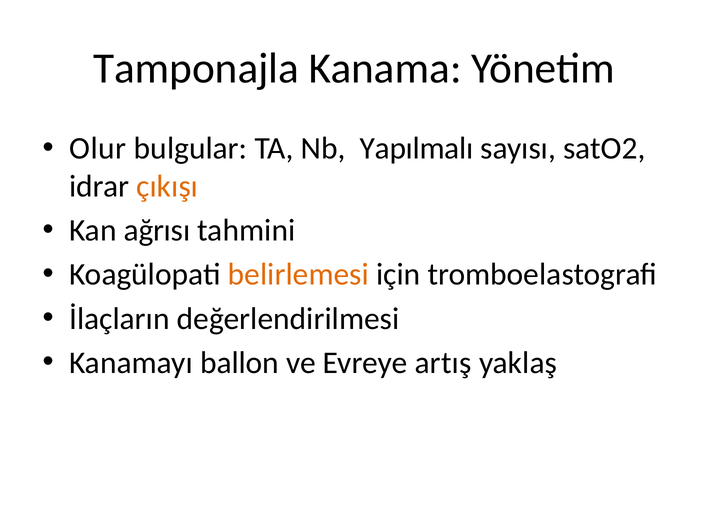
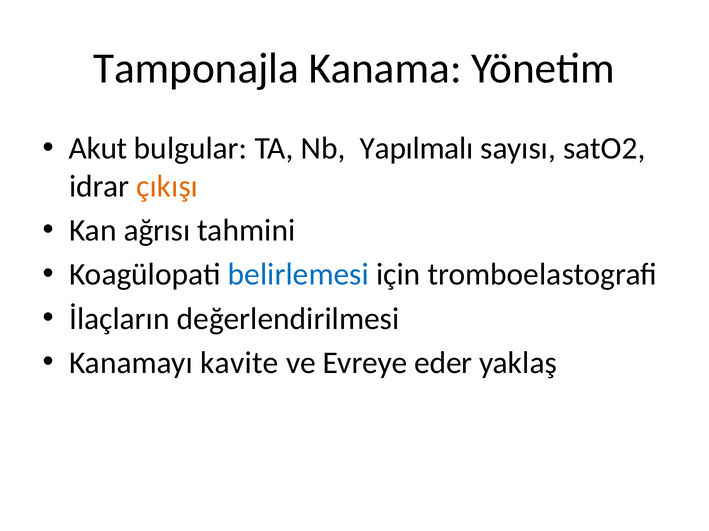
Olur: Olur -> Akut
belirlemesi colour: orange -> blue
ballon: ballon -> kavite
artış: artış -> eder
